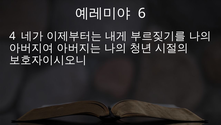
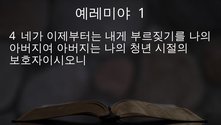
6: 6 -> 1
